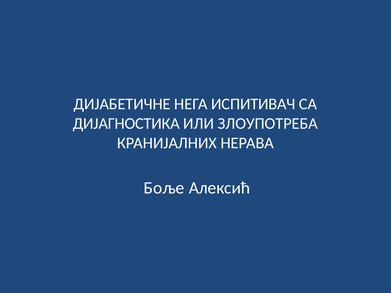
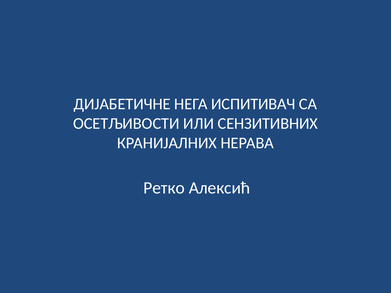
ДИЈАГНОСТИКА: ДИЈАГНОСТИКА -> ОСЕТЉИВОСТИ
ЗЛОУПОТРЕБА: ЗЛОУПОТРЕБА -> СЕНЗИТИВНИХ
Боље: Боље -> Ретко
